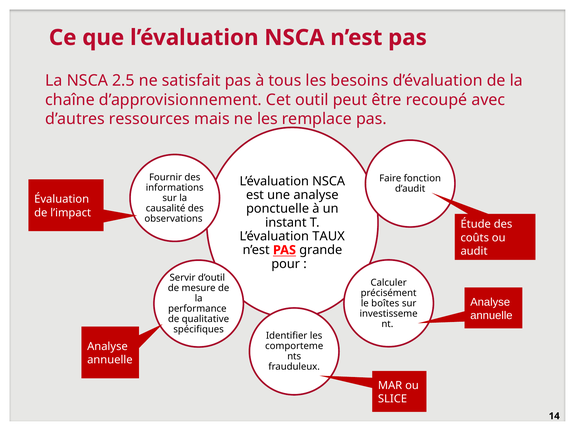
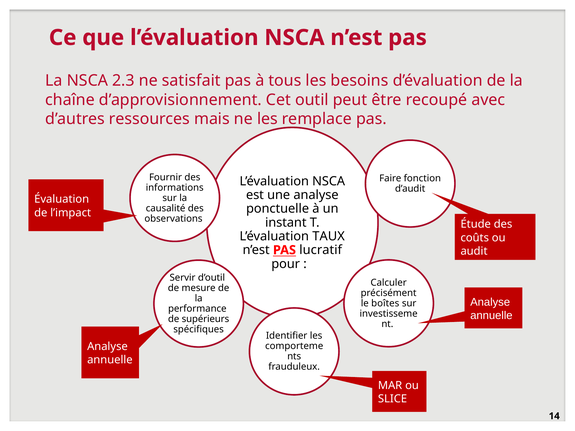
2.5: 2.5 -> 2.3
grande: grande -> lucratif
qualitative: qualitative -> supérieurs
